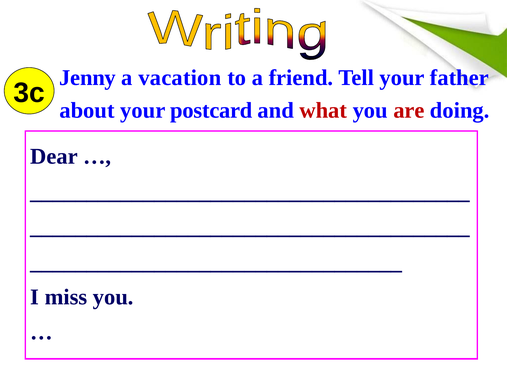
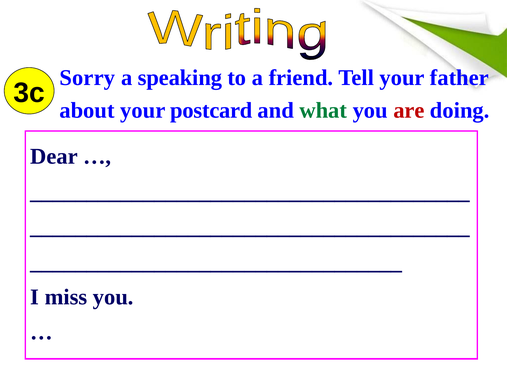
Jenny: Jenny -> Sorry
vacation: vacation -> speaking
what colour: red -> green
